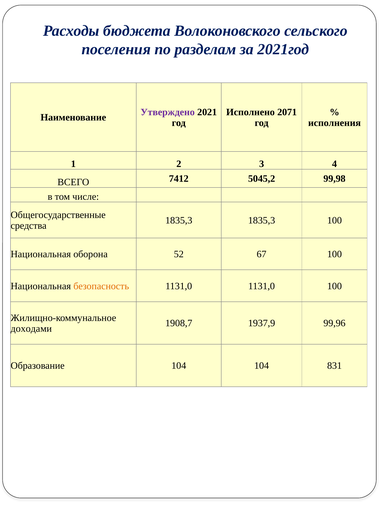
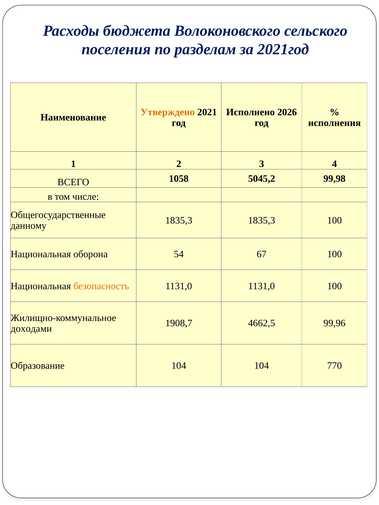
Утверждено colour: purple -> orange
2071: 2071 -> 2026
7412: 7412 -> 1058
средства: средства -> данному
52: 52 -> 54
1937,9: 1937,9 -> 4662,5
831: 831 -> 770
